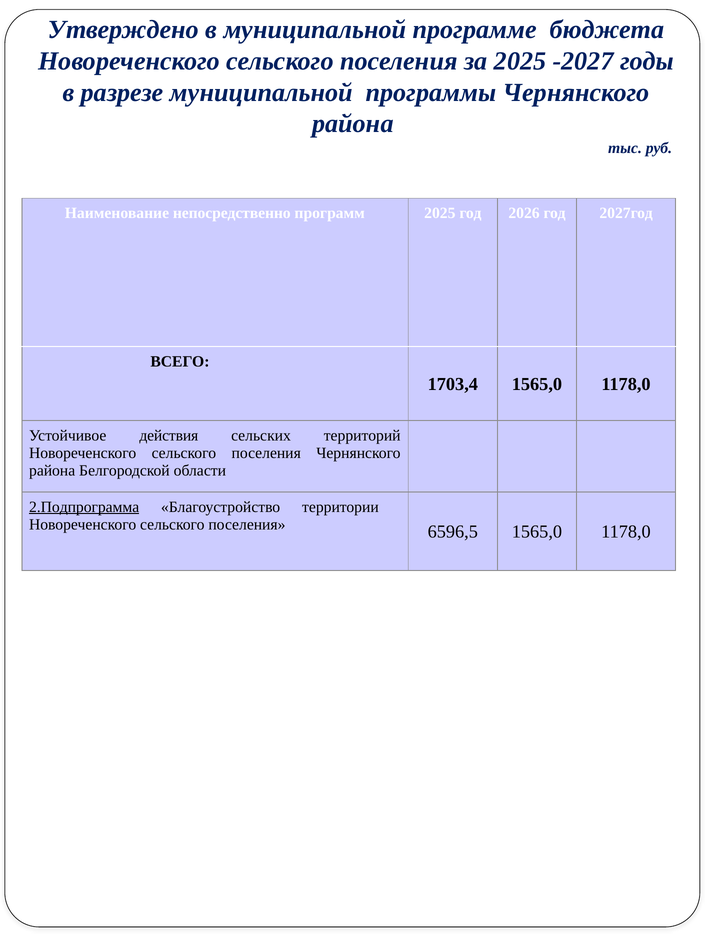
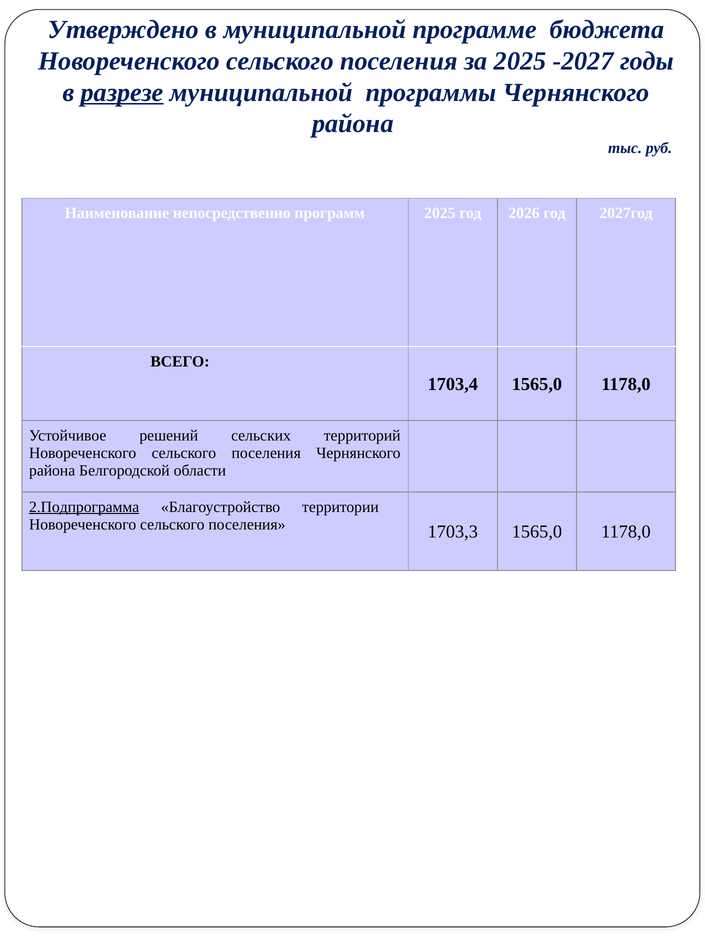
разрезе underline: none -> present
действия: действия -> решений
6596,5: 6596,5 -> 1703,3
